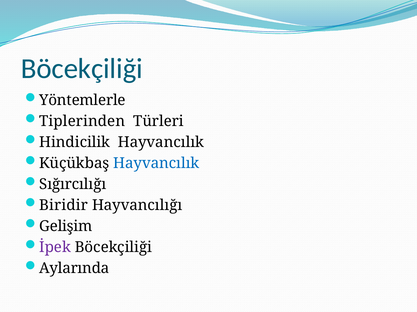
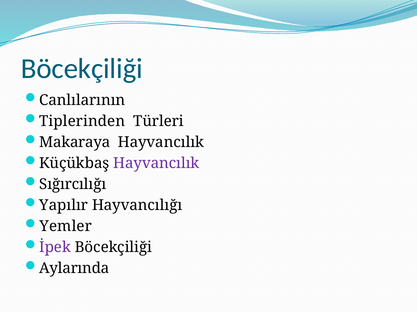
Yöntemlerle: Yöntemlerle -> Canlılarının
Hindicilik: Hindicilik -> Makaraya
Hayvancılık at (156, 164) colour: blue -> purple
Biridir: Biridir -> Yapılır
Gelişim: Gelişim -> Yemler
